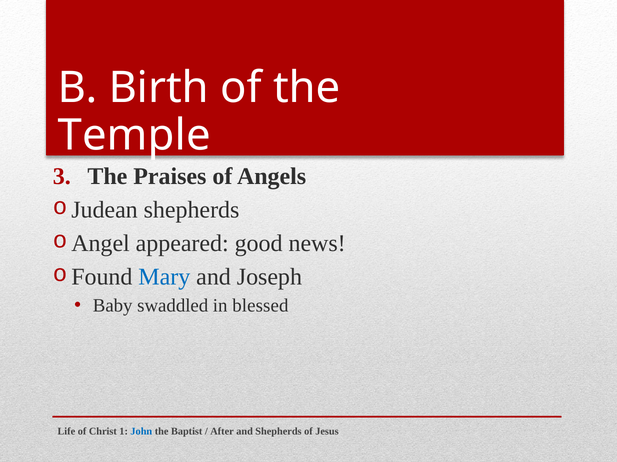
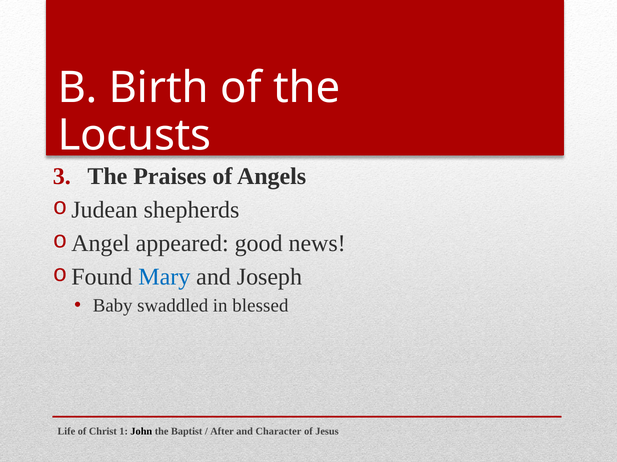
Temple: Temple -> Locusts
John colour: blue -> black
and Shepherds: Shepherds -> Character
